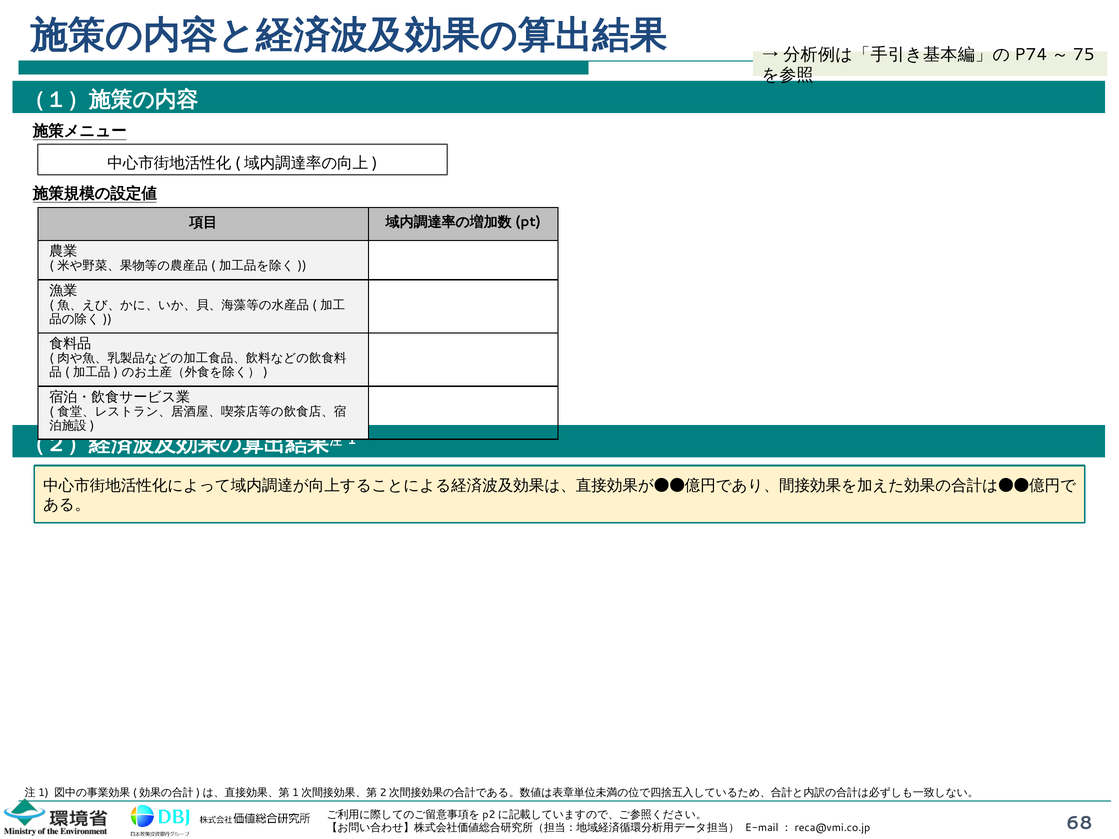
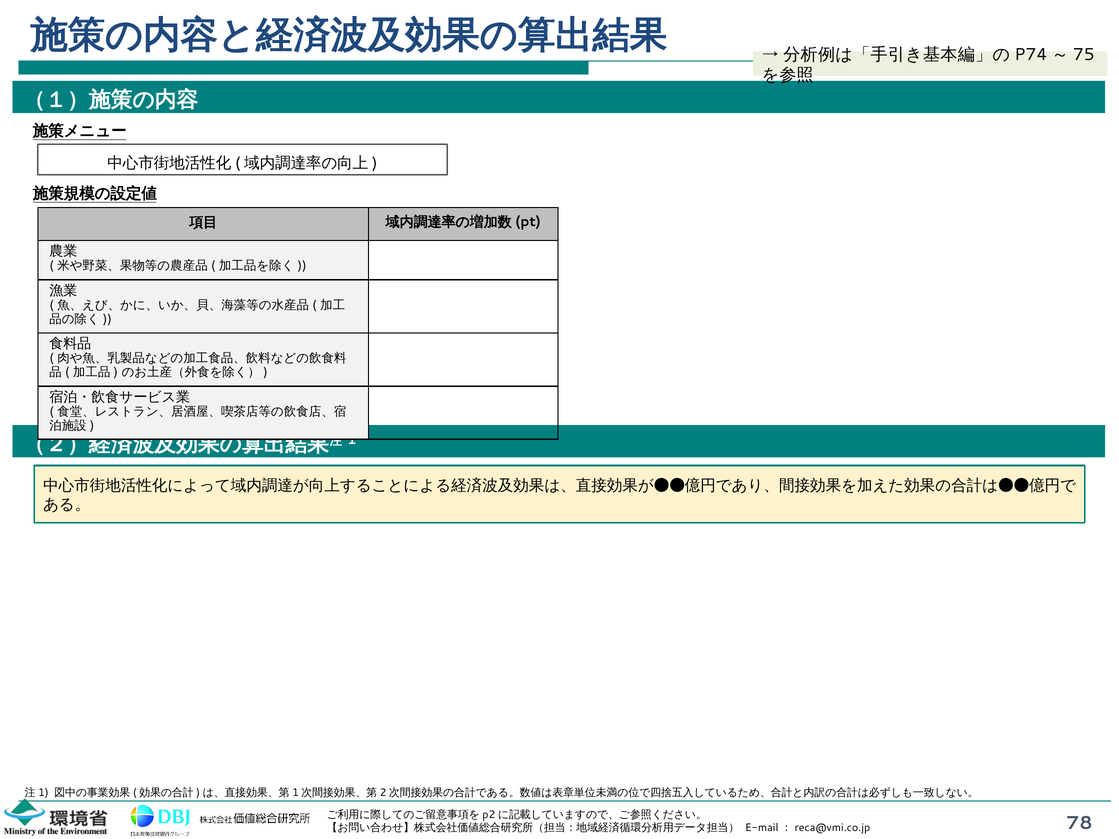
68: 68 -> 78
